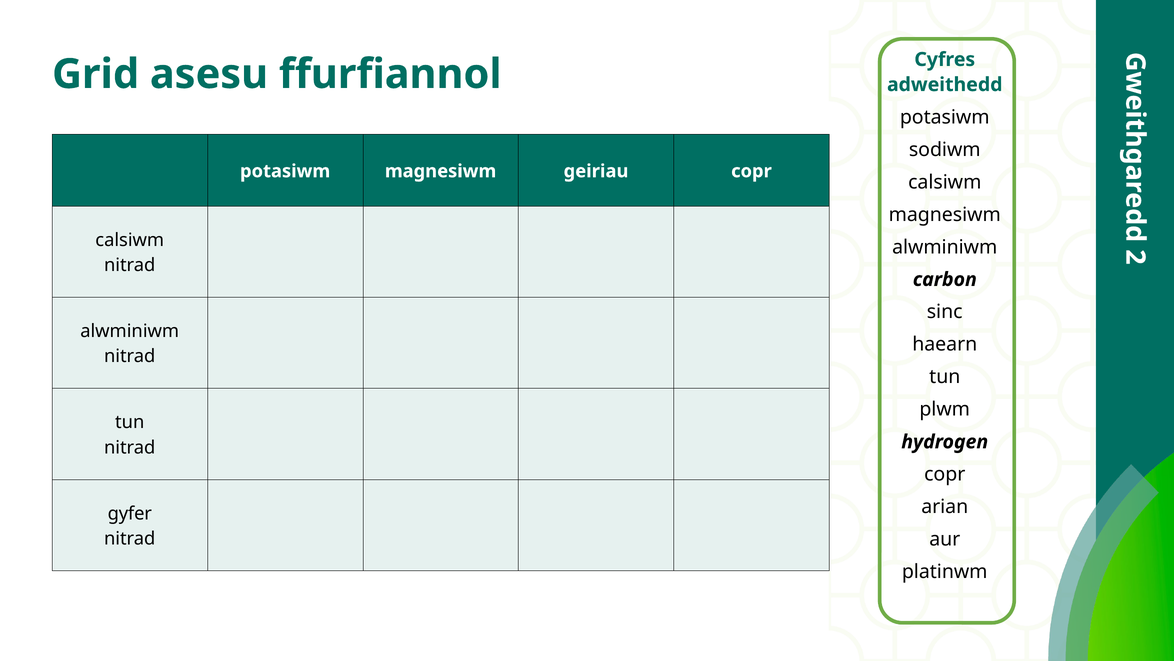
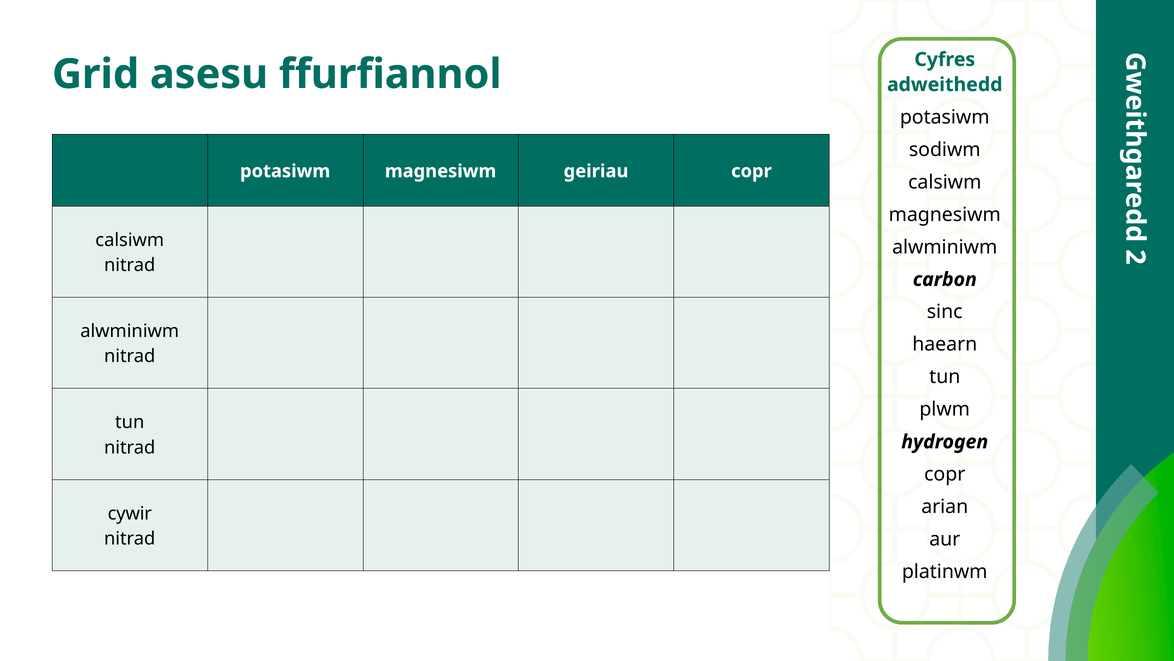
gyfer: gyfer -> cywir
